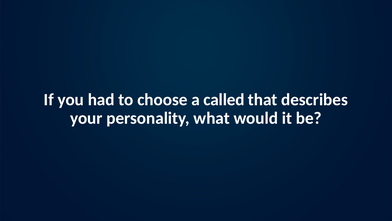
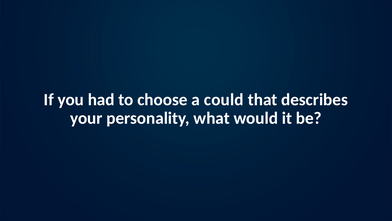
called: called -> could
